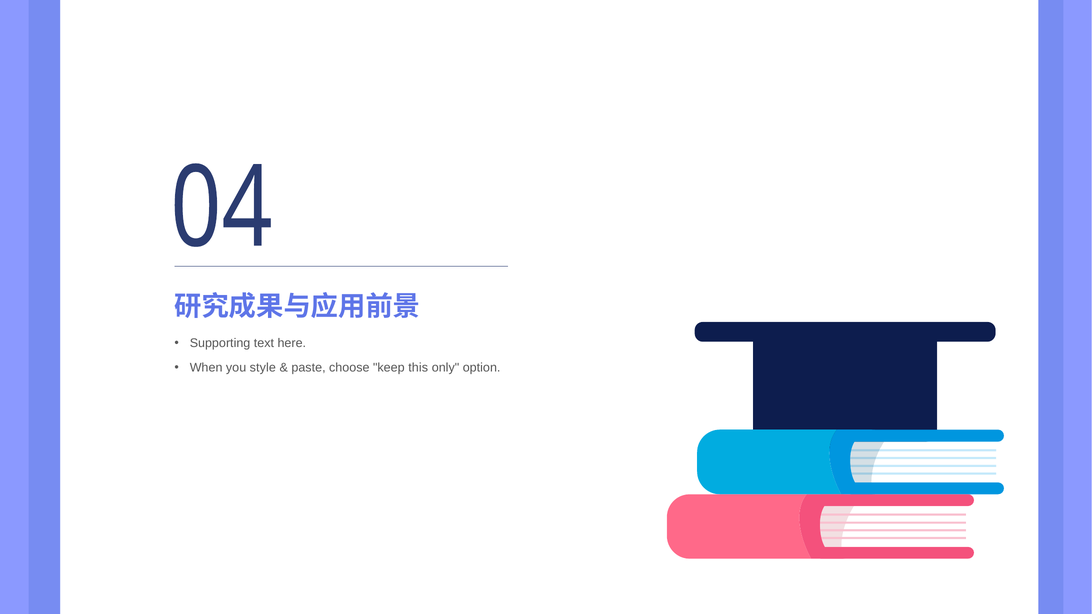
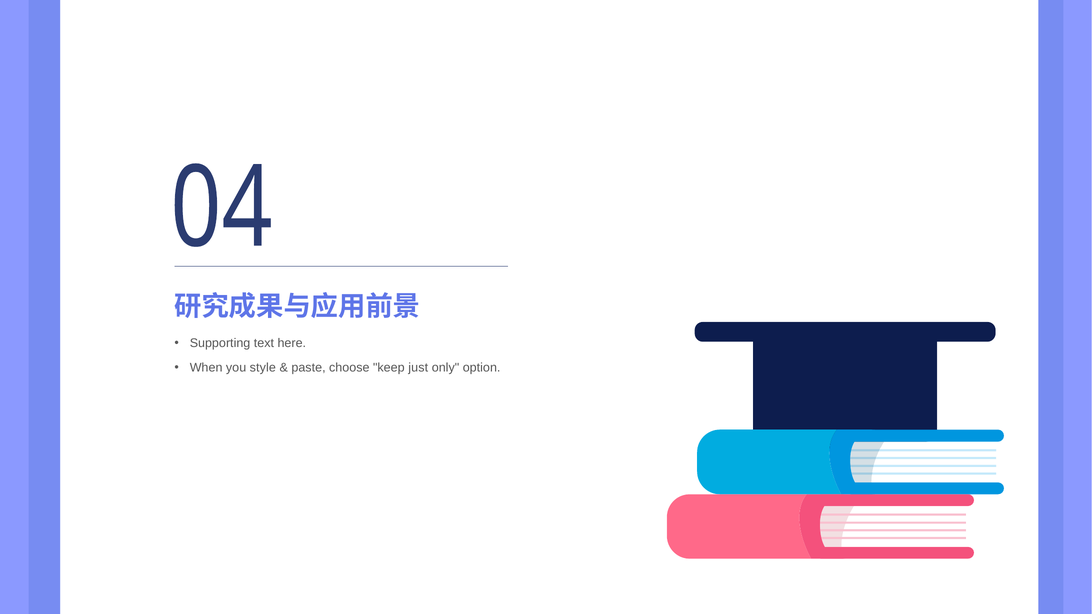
this: this -> just
